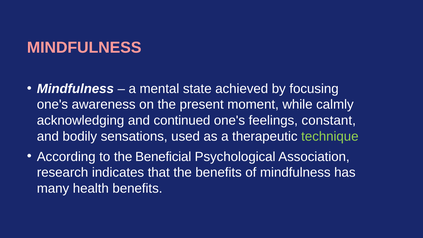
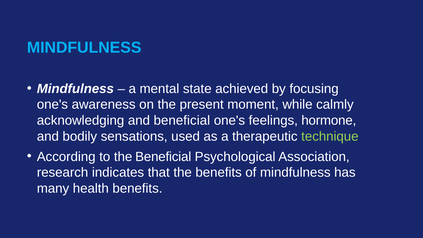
MINDFULNESS at (84, 48) colour: pink -> light blue
and continued: continued -> beneficial
constant: constant -> hormone
